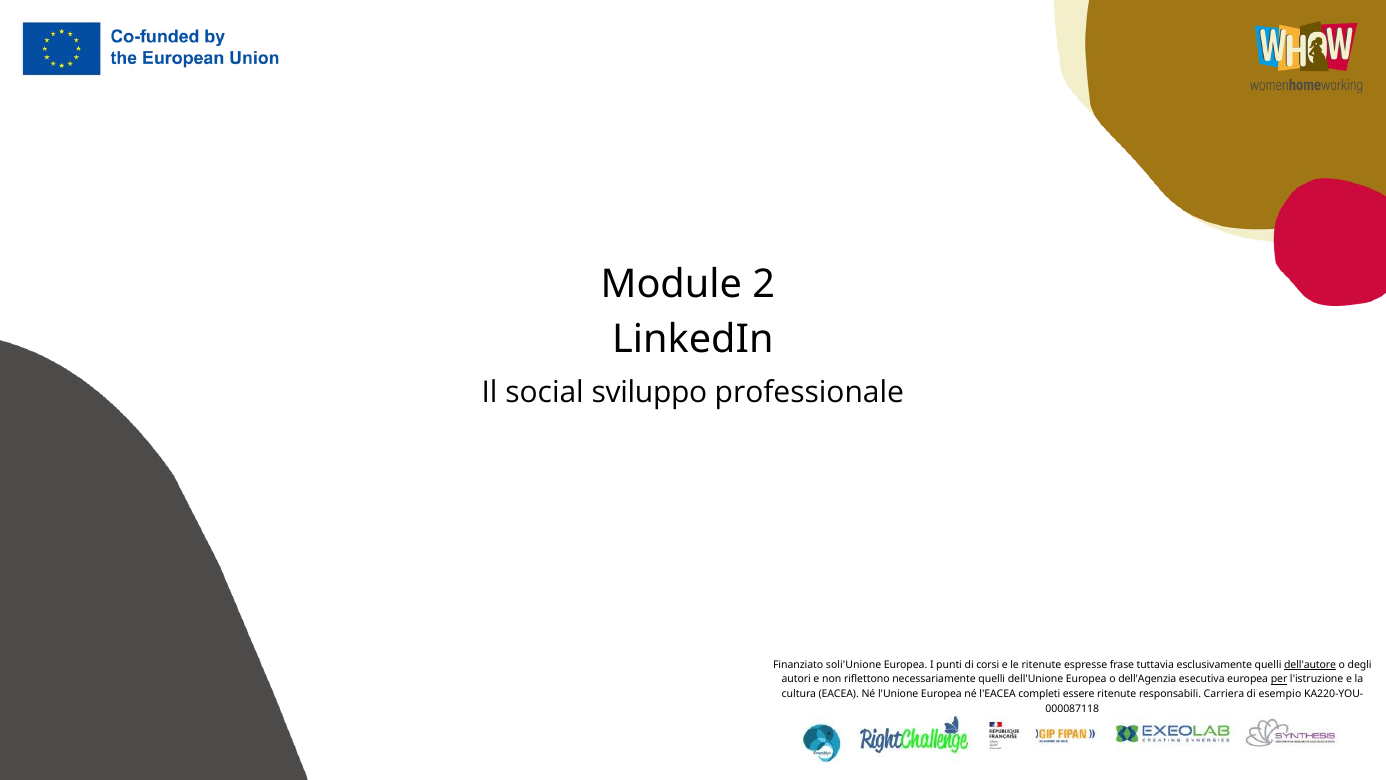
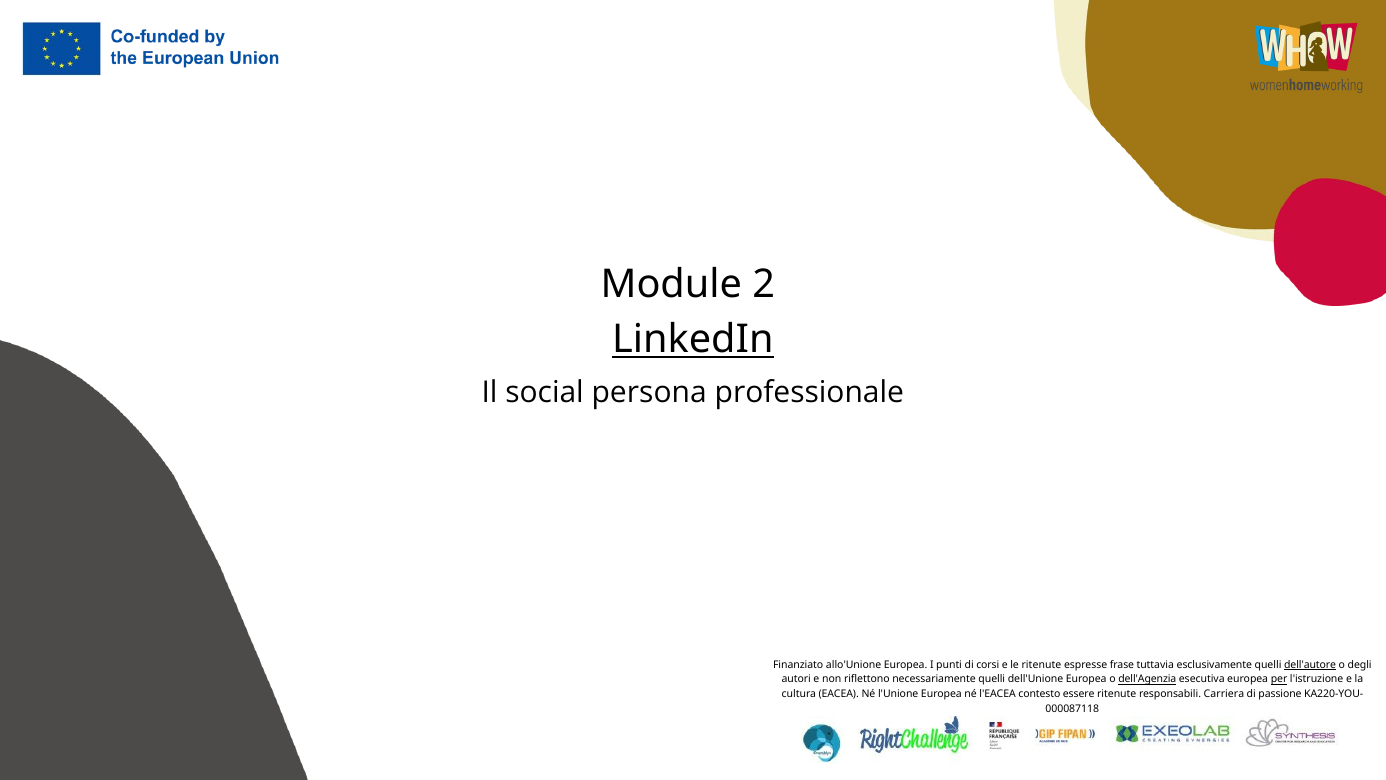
LinkedIn underline: none -> present
sviluppo: sviluppo -> persona
soli'Unione: soli'Unione -> allo'Unione
dell'Agenzia underline: none -> present
completi: completi -> contesto
esempio: esempio -> passione
